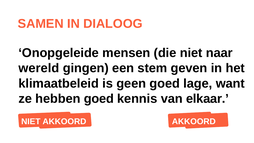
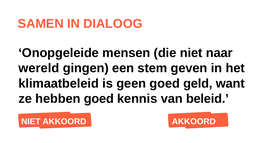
lage: lage -> geld
elkaar: elkaar -> beleid
